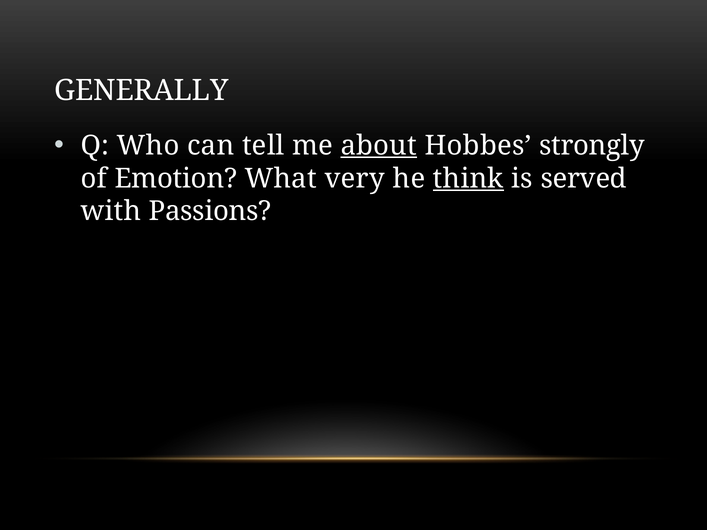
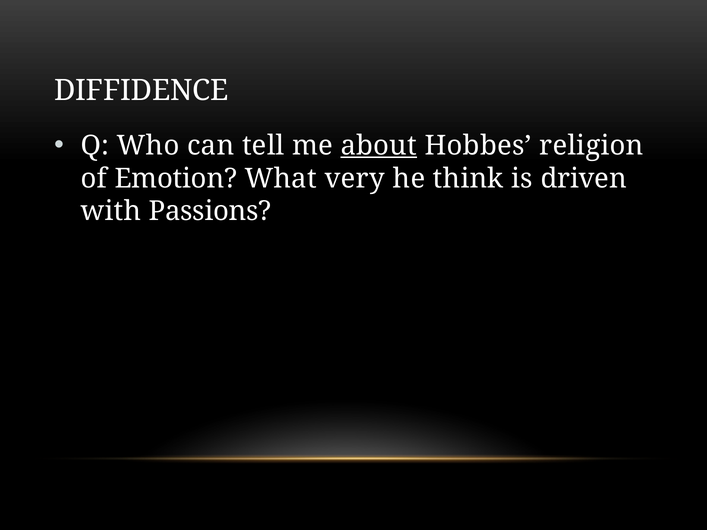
GENERALLY: GENERALLY -> DIFFIDENCE
strongly: strongly -> religion
think underline: present -> none
served: served -> driven
